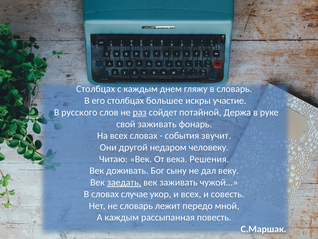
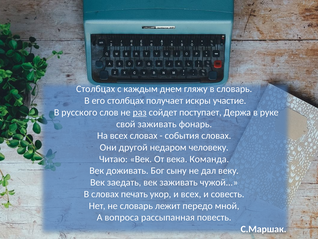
большее: большее -> получает
потайной: потайной -> поступает
события звучит: звучит -> словах
Решения: Решения -> Команда
заедать underline: present -> none
случае: случае -> печать
А каждым: каждым -> вопроса
